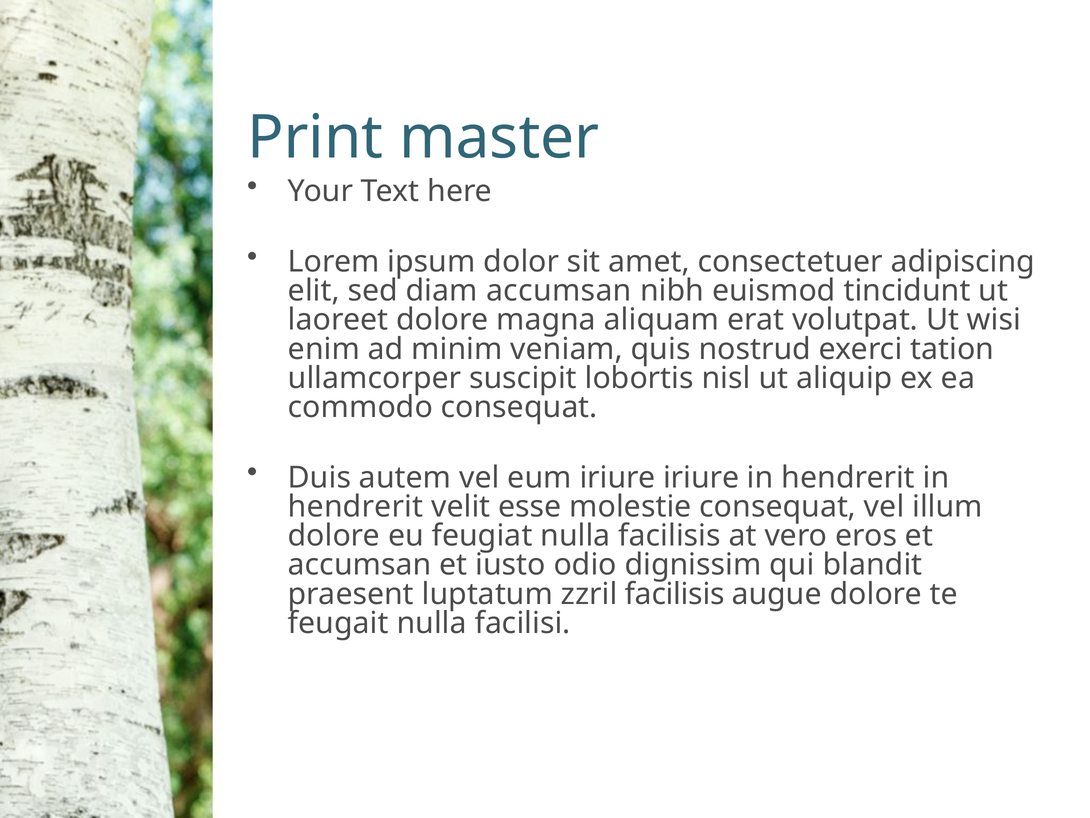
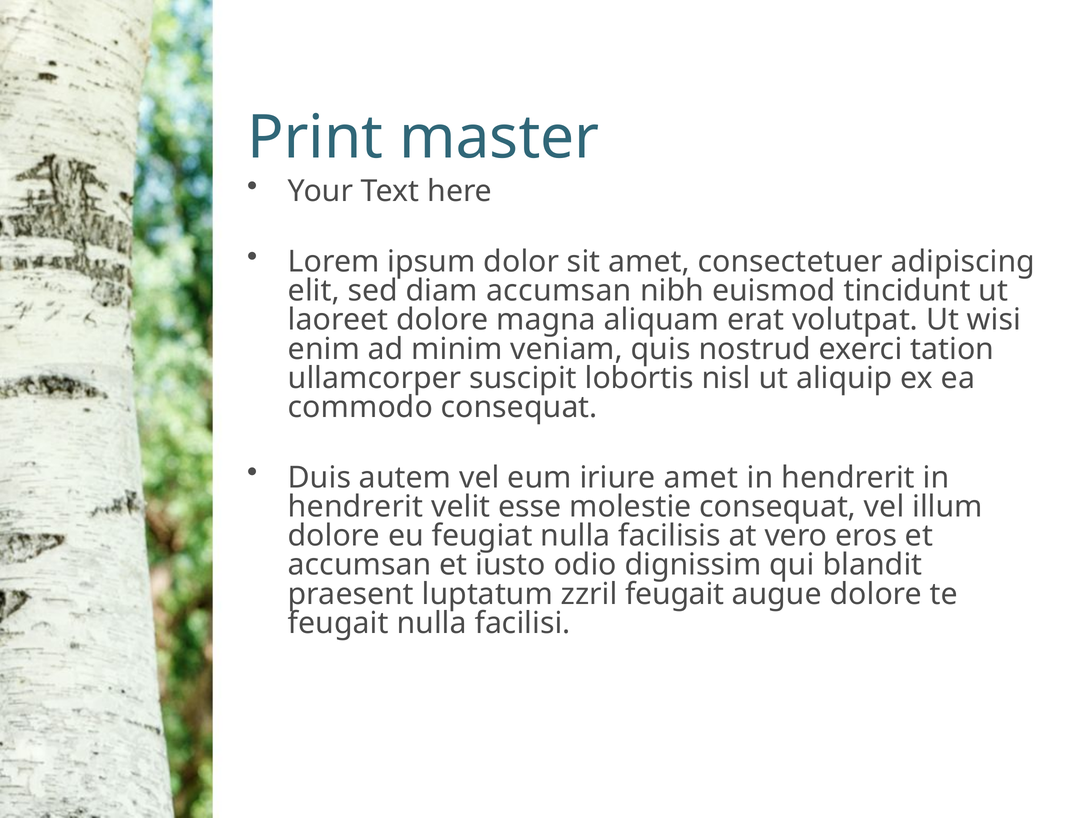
iriure iriure: iriure -> amet
zzril facilisis: facilisis -> feugait
